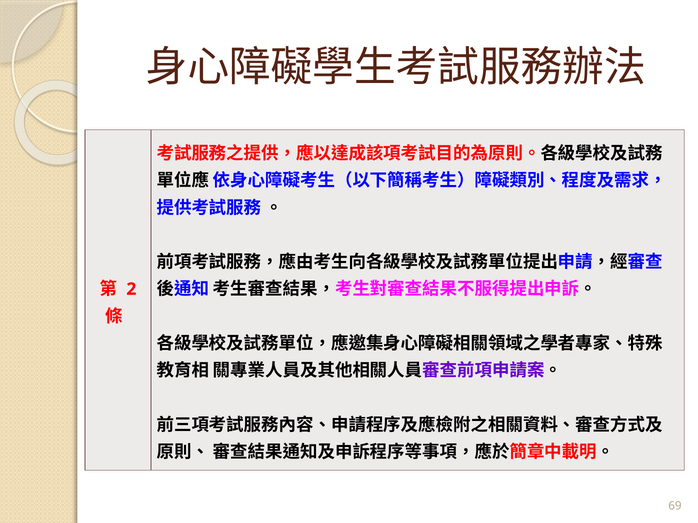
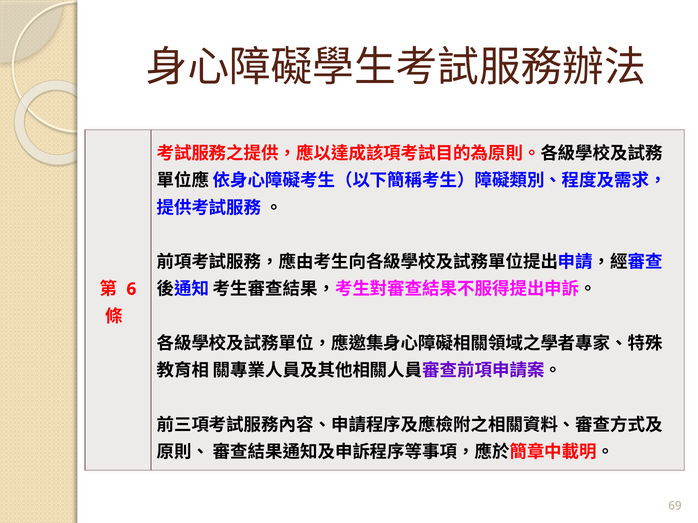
2: 2 -> 6
